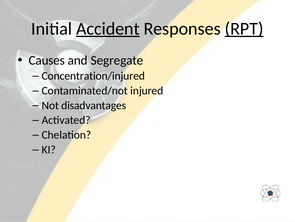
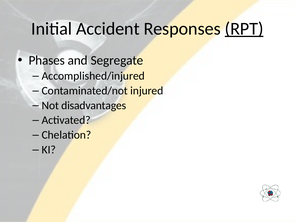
Accident underline: present -> none
Causes: Causes -> Phases
Concentration/injured: Concentration/injured -> Accomplished/injured
